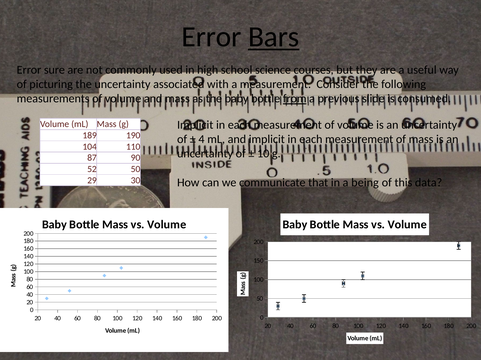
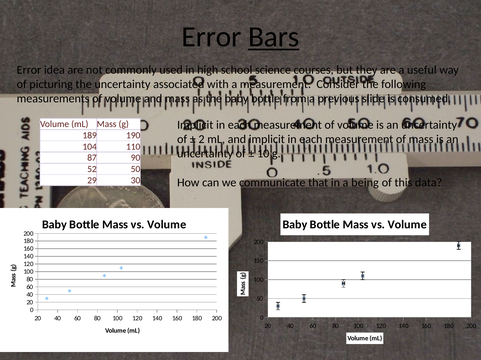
sure: sure -> idea
from underline: present -> none
4: 4 -> 2
